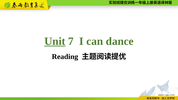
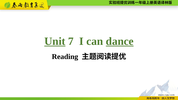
dance underline: none -> present
